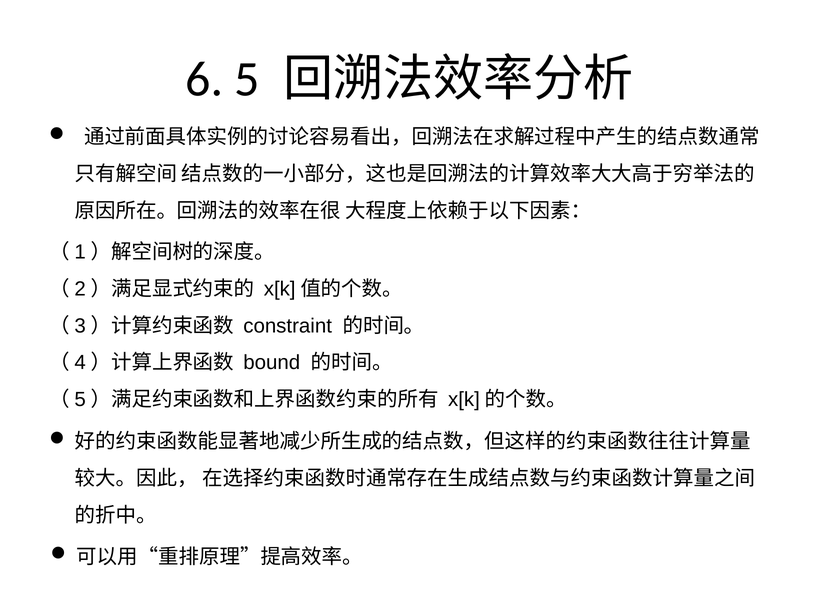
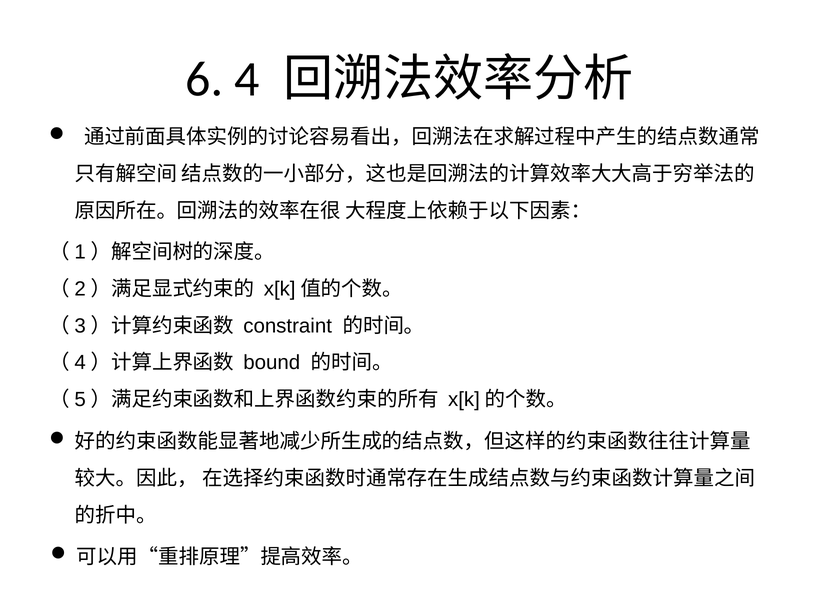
5: 5 -> 4
